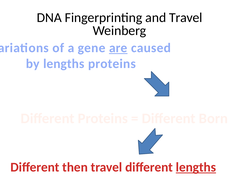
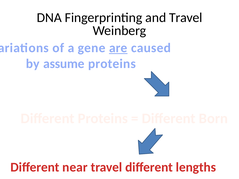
by lengths: lengths -> assume
then: then -> near
lengths at (196, 167) underline: present -> none
